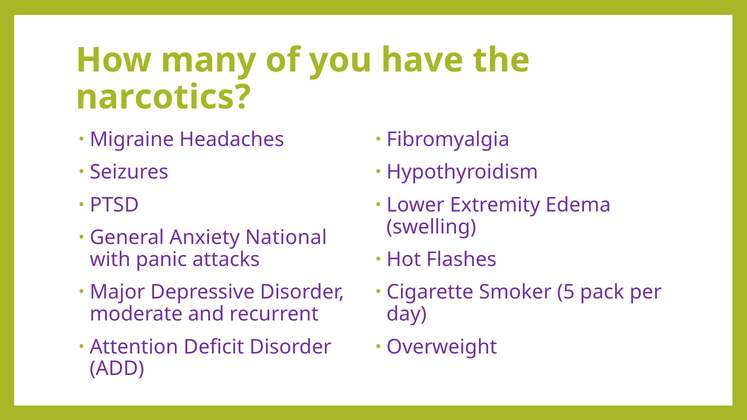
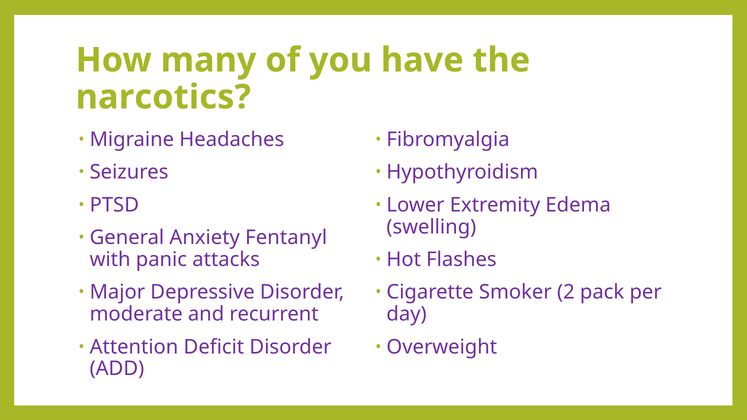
National: National -> Fentanyl
5: 5 -> 2
